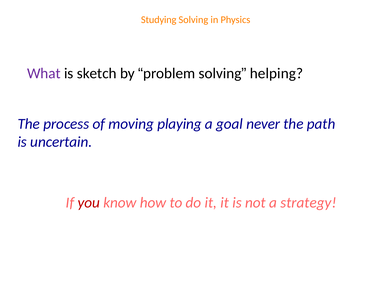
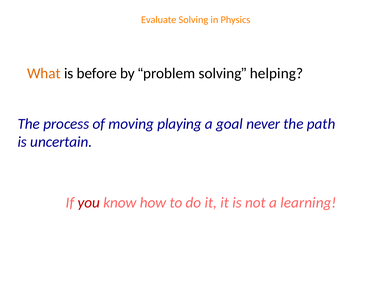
Studying: Studying -> Evaluate
What colour: purple -> orange
sketch: sketch -> before
strategy: strategy -> learning
